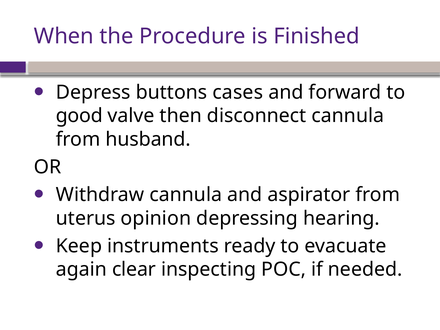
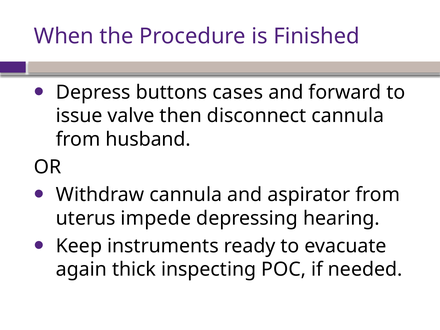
good: good -> issue
opinion: opinion -> impede
clear: clear -> thick
